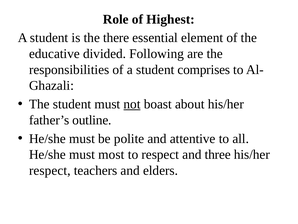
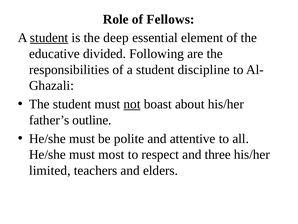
Highest: Highest -> Fellows
student at (49, 38) underline: none -> present
there: there -> deep
comprises: comprises -> discipline
respect at (50, 170): respect -> limited
